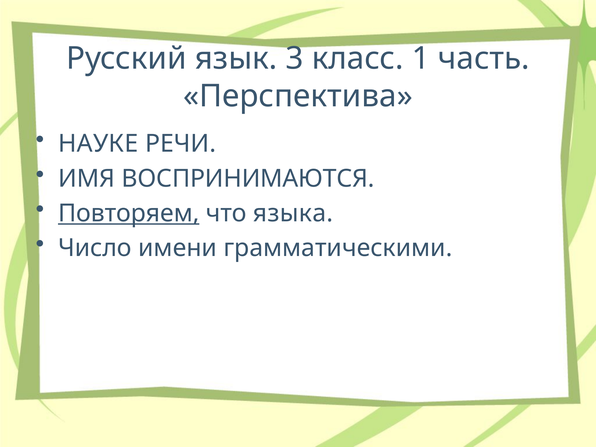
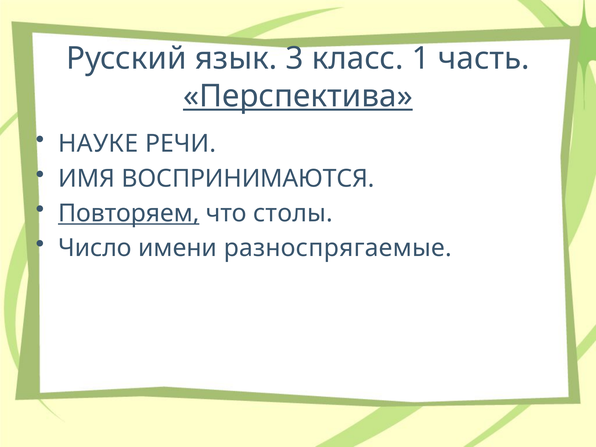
Перспектива underline: none -> present
языка: языка -> столы
грамматическими: грамматическими -> разноспрягаемые
